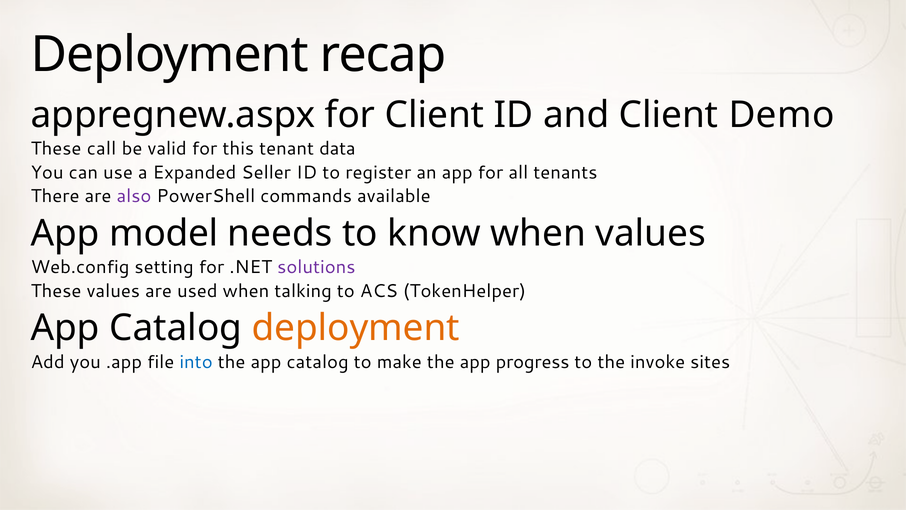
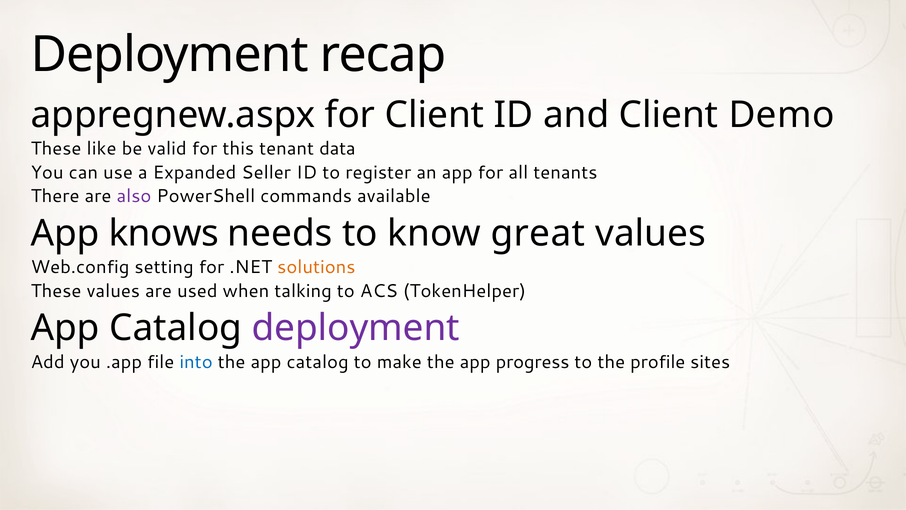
call: call -> like
model: model -> knows
know when: when -> great
solutions colour: purple -> orange
deployment at (356, 328) colour: orange -> purple
invoke: invoke -> profile
